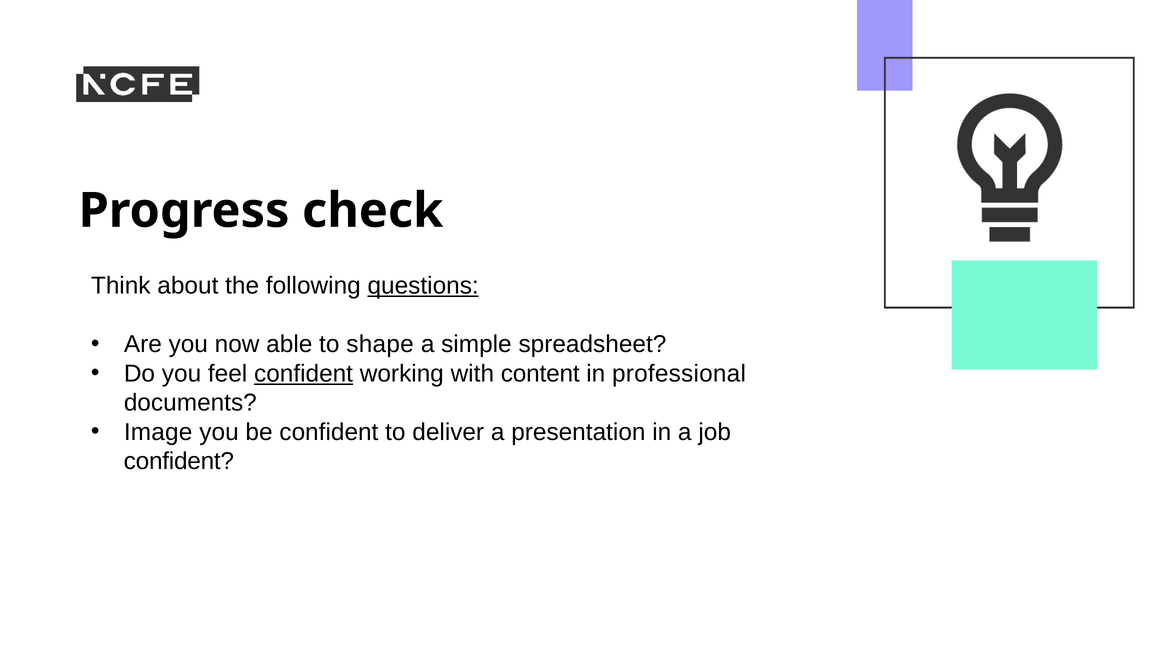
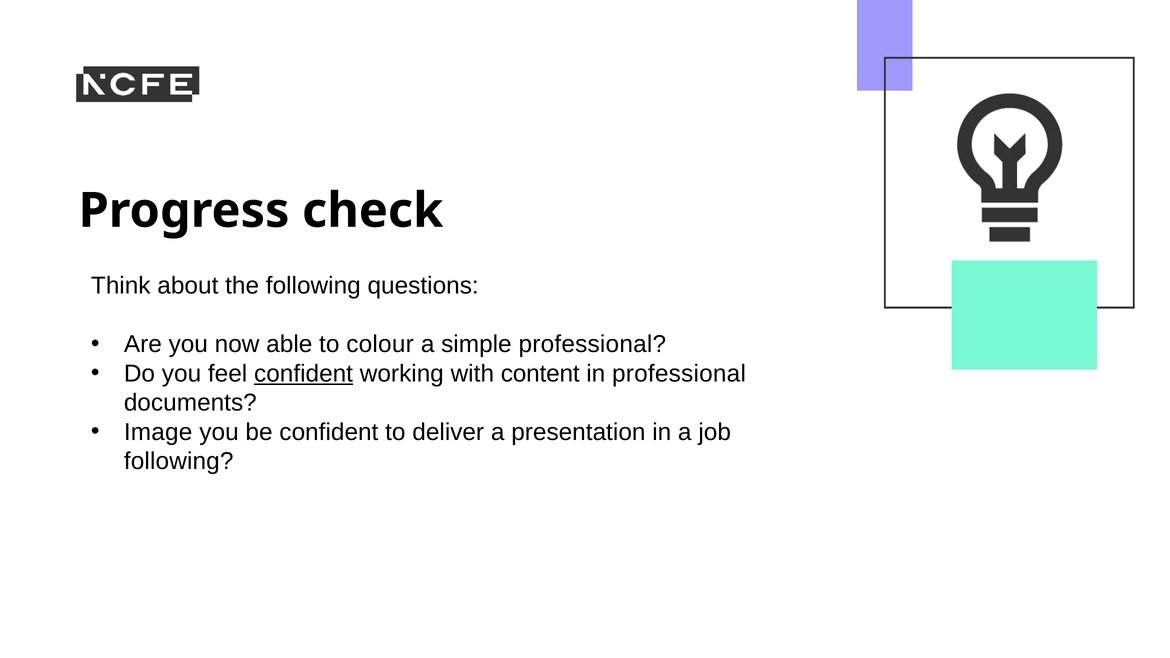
questions underline: present -> none
shape: shape -> colour
simple spreadsheet: spreadsheet -> professional
confident at (179, 461): confident -> following
